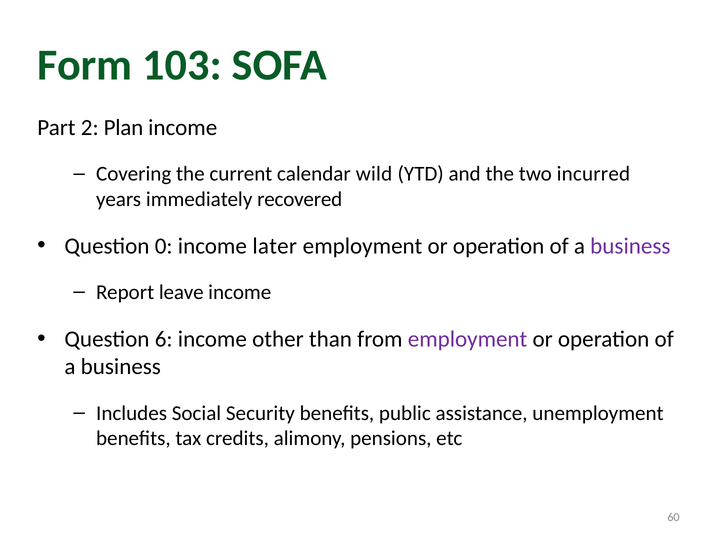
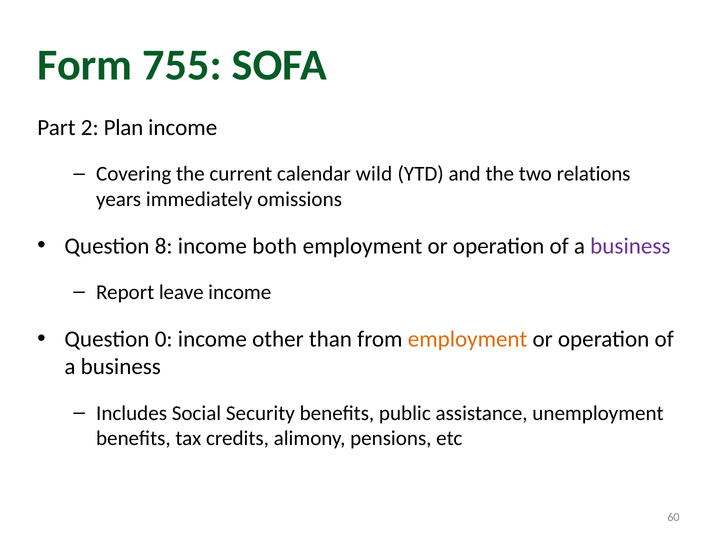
103: 103 -> 755
incurred: incurred -> relations
recovered: recovered -> omissions
0: 0 -> 8
later: later -> both
6: 6 -> 0
employment at (468, 339) colour: purple -> orange
